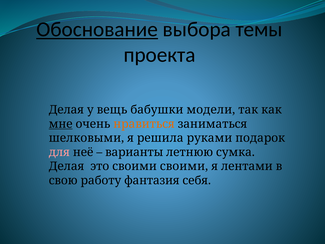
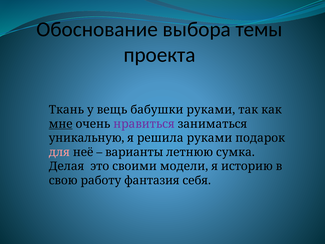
Обоснование underline: present -> none
Делая at (66, 110): Делая -> Ткань
бабушки модели: модели -> руками
нравиться colour: orange -> purple
шелковыми: шелковыми -> уникальную
своими своими: своими -> модели
лентами: лентами -> историю
